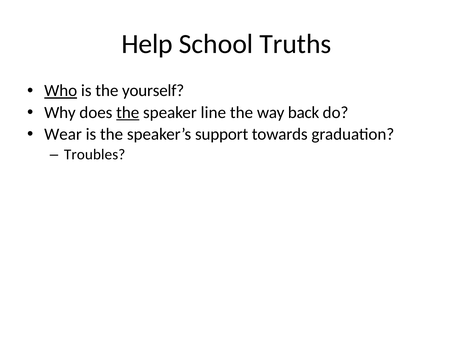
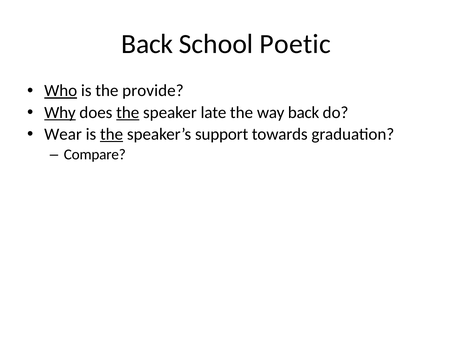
Help at (147, 44): Help -> Back
Truths: Truths -> Poetic
yourself: yourself -> provide
Why underline: none -> present
line: line -> late
the at (112, 134) underline: none -> present
Troubles: Troubles -> Compare
